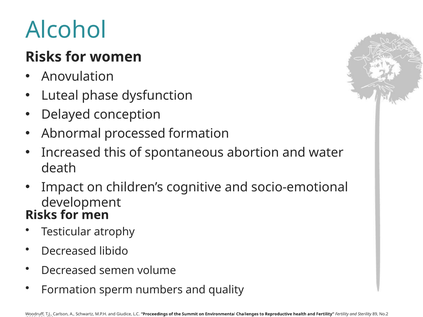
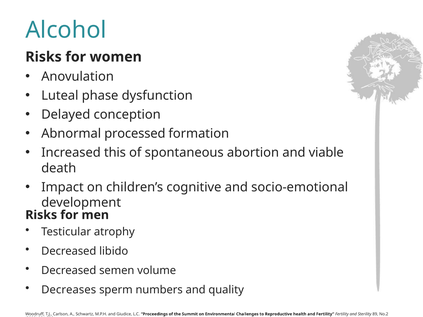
water: water -> viable
Formation at (69, 290): Formation -> Decreases
